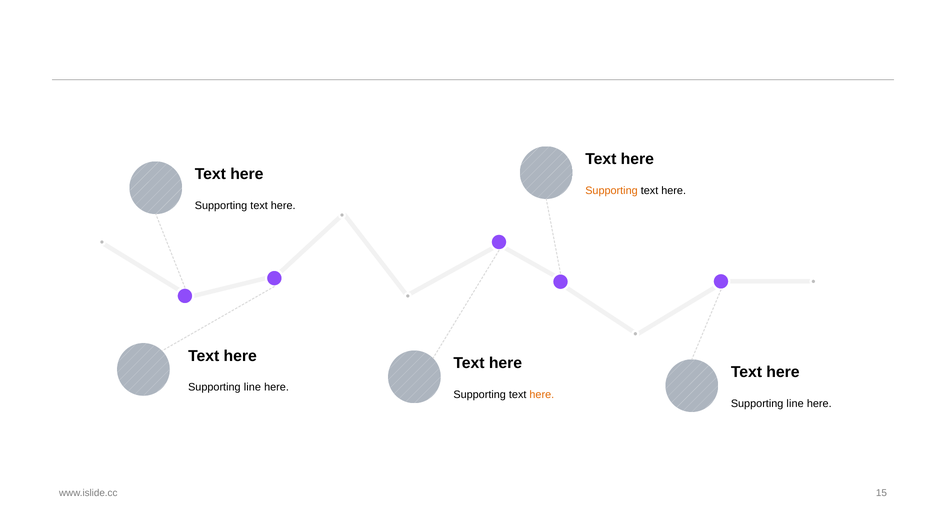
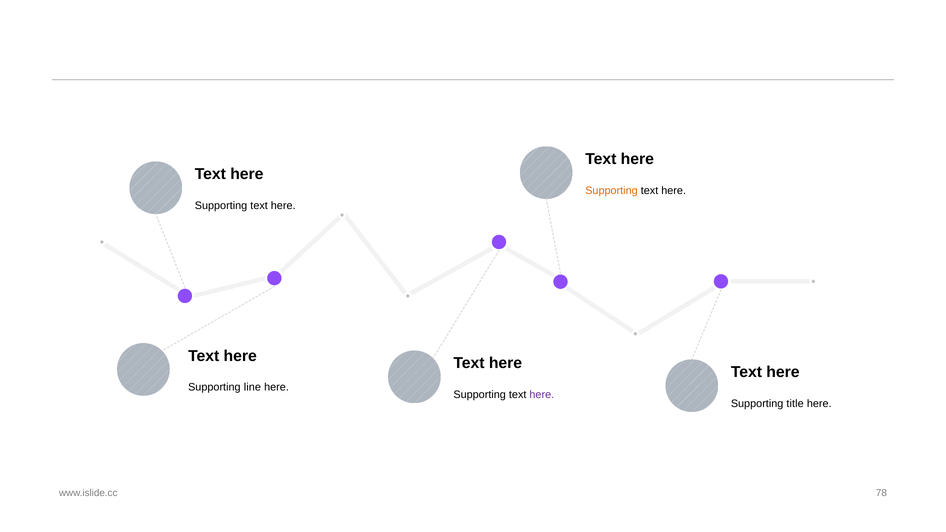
here at (542, 395) colour: orange -> purple
line at (795, 404): line -> title
15: 15 -> 78
